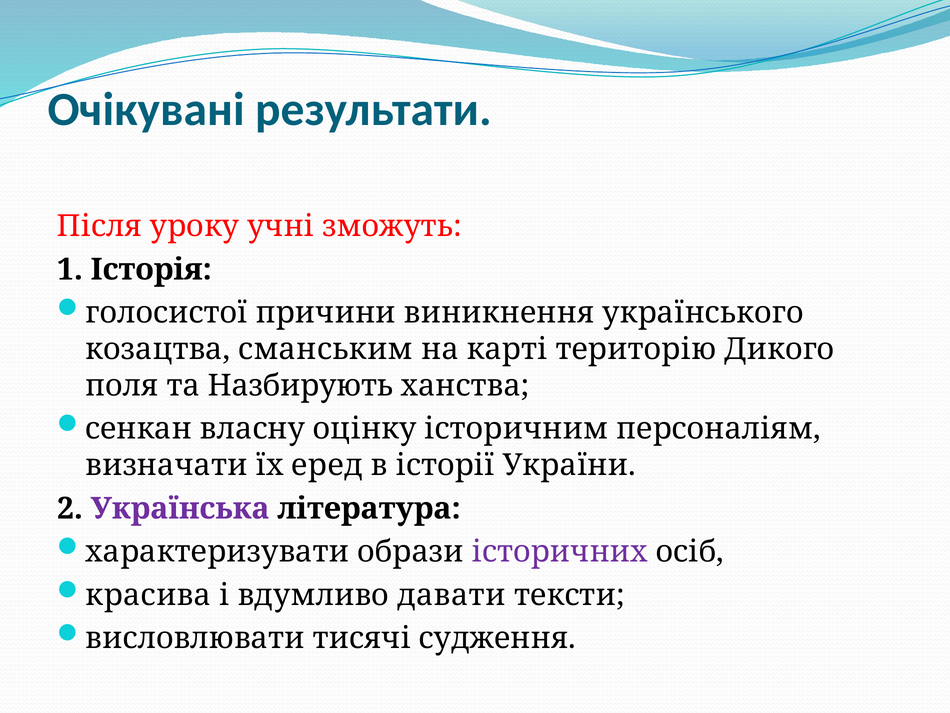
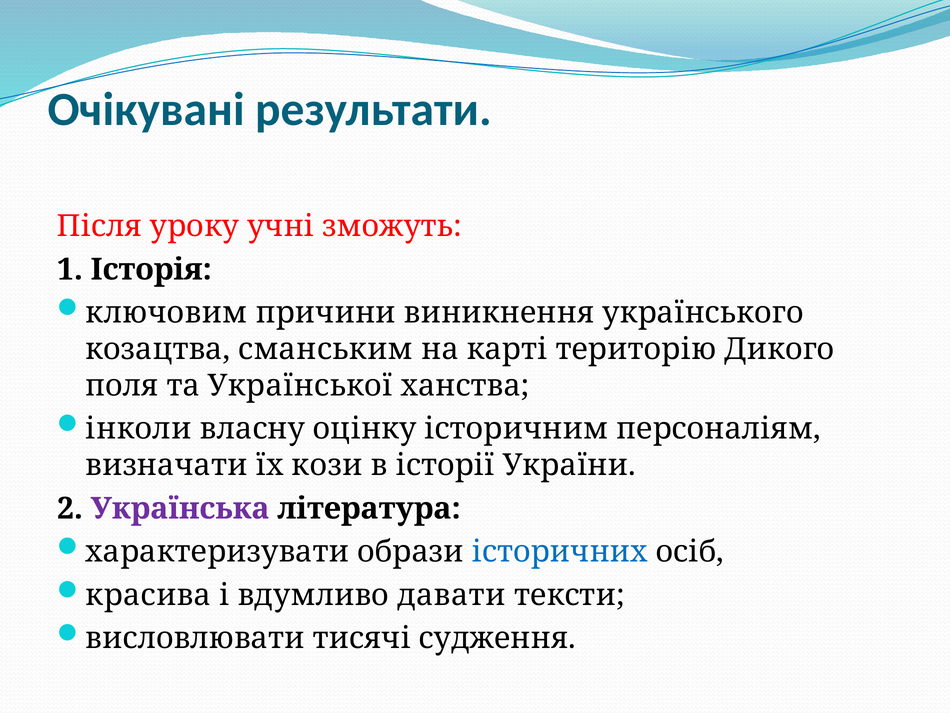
голосистої: голосистої -> ключовим
Назбирують: Назбирують -> Української
сенкан: сенкан -> інколи
еред: еред -> кози
історичних colour: purple -> blue
